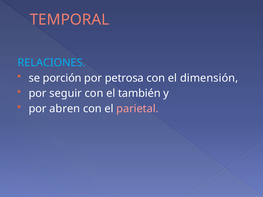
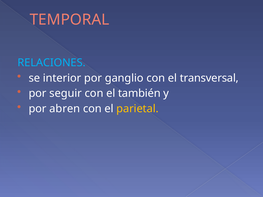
porción: porción -> interior
petrosa: petrosa -> ganglio
dimensión: dimensión -> transversal
parietal colour: pink -> yellow
